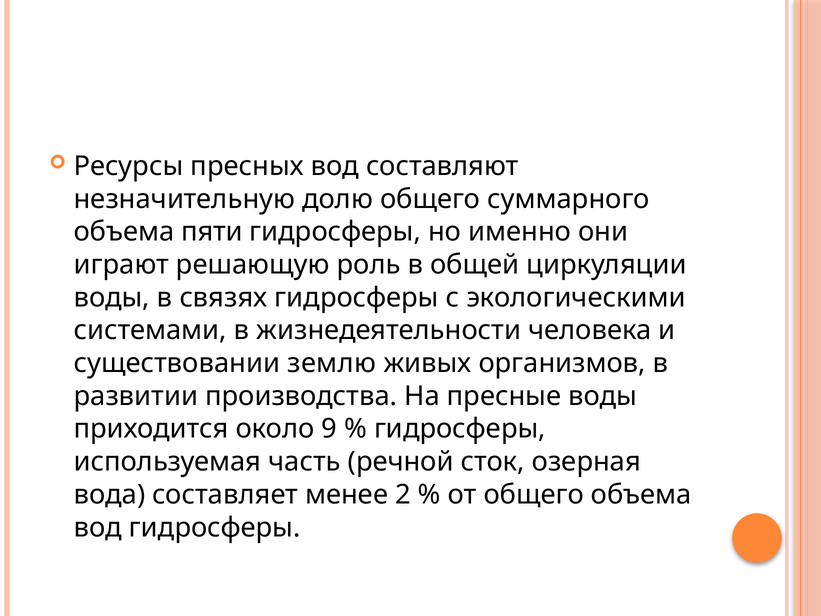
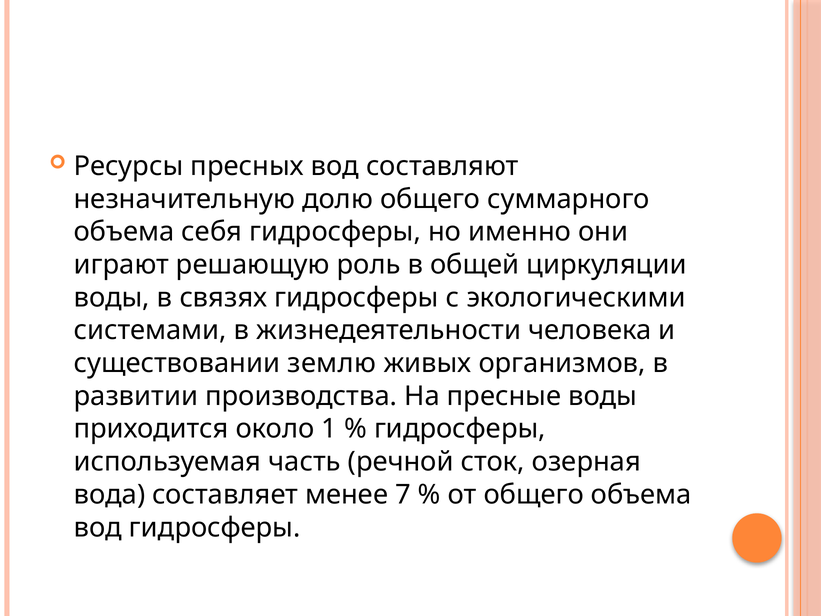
пяти: пяти -> себя
9: 9 -> 1
2: 2 -> 7
